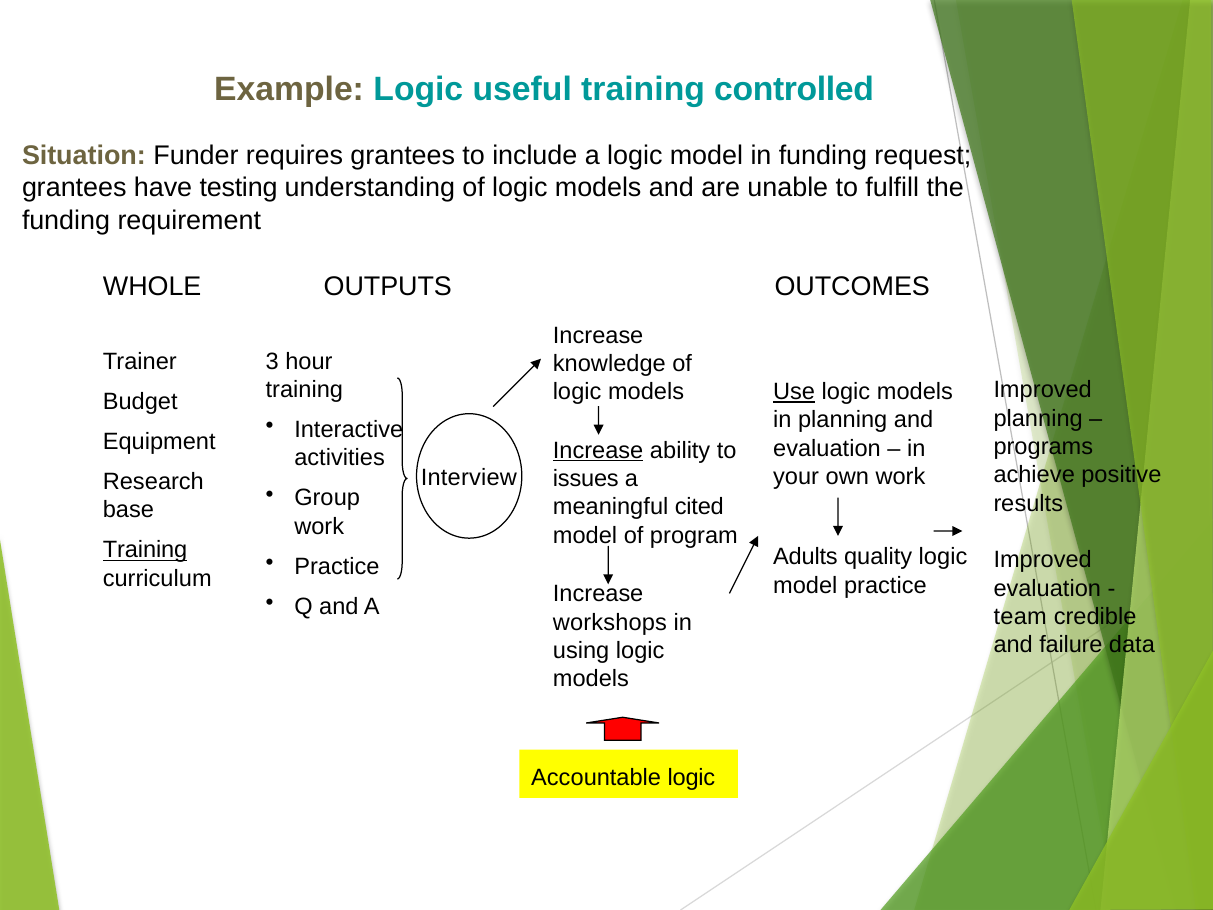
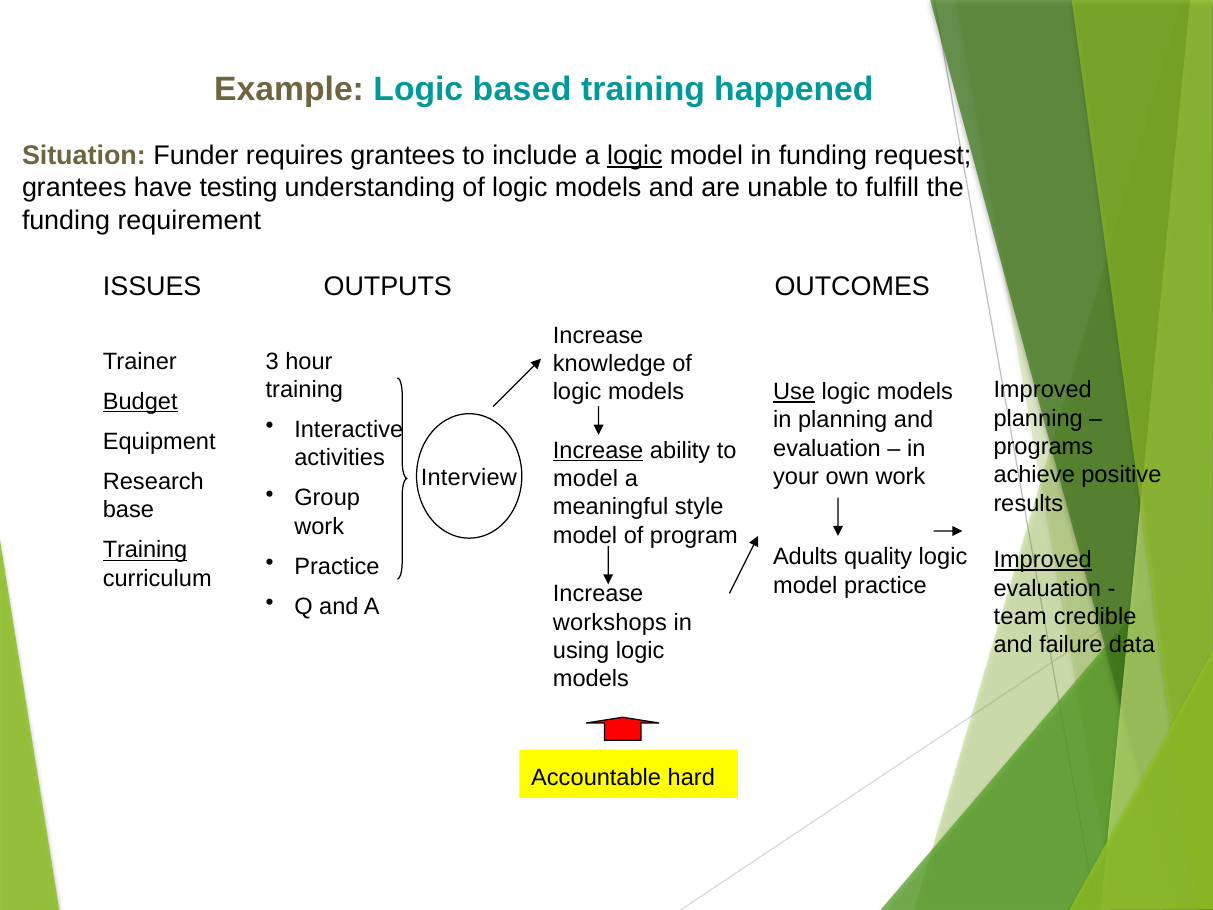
useful: useful -> based
controlled: controlled -> happened
logic at (635, 155) underline: none -> present
WHOLE: WHOLE -> ISSUES
Budget underline: none -> present
issues at (586, 479): issues -> model
cited: cited -> style
Improved at (1043, 560) underline: none -> present
Accountable logic: logic -> hard
